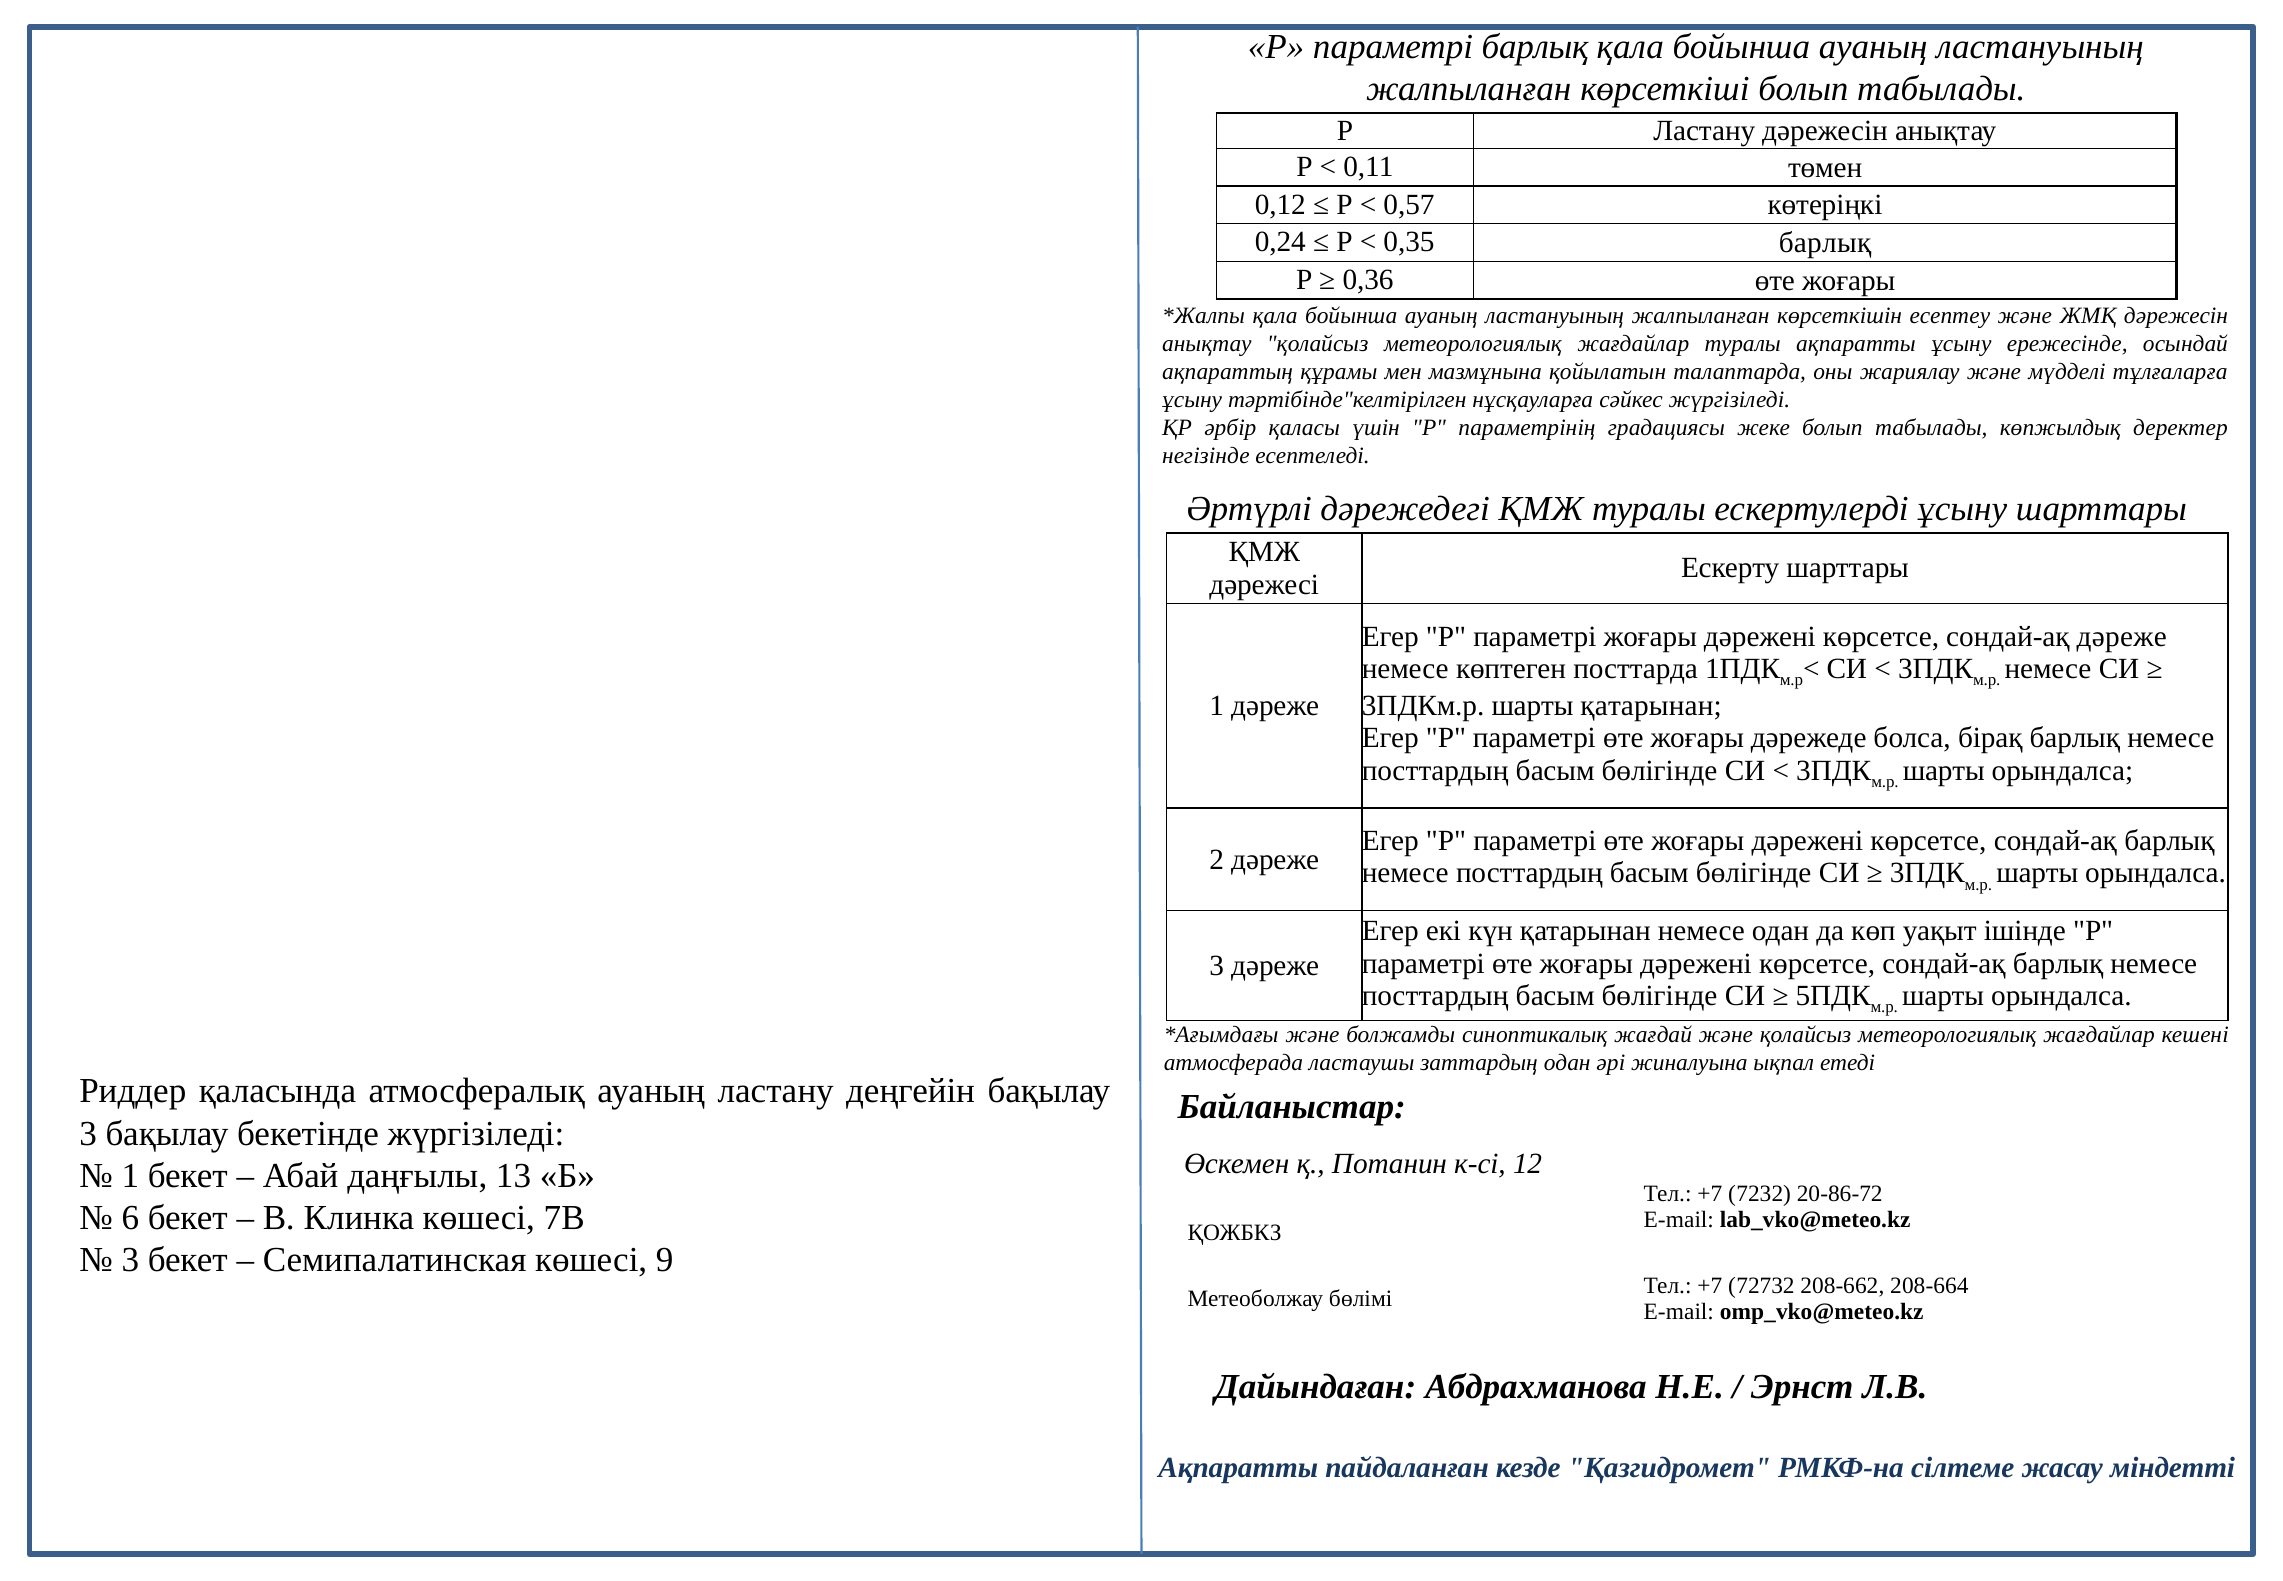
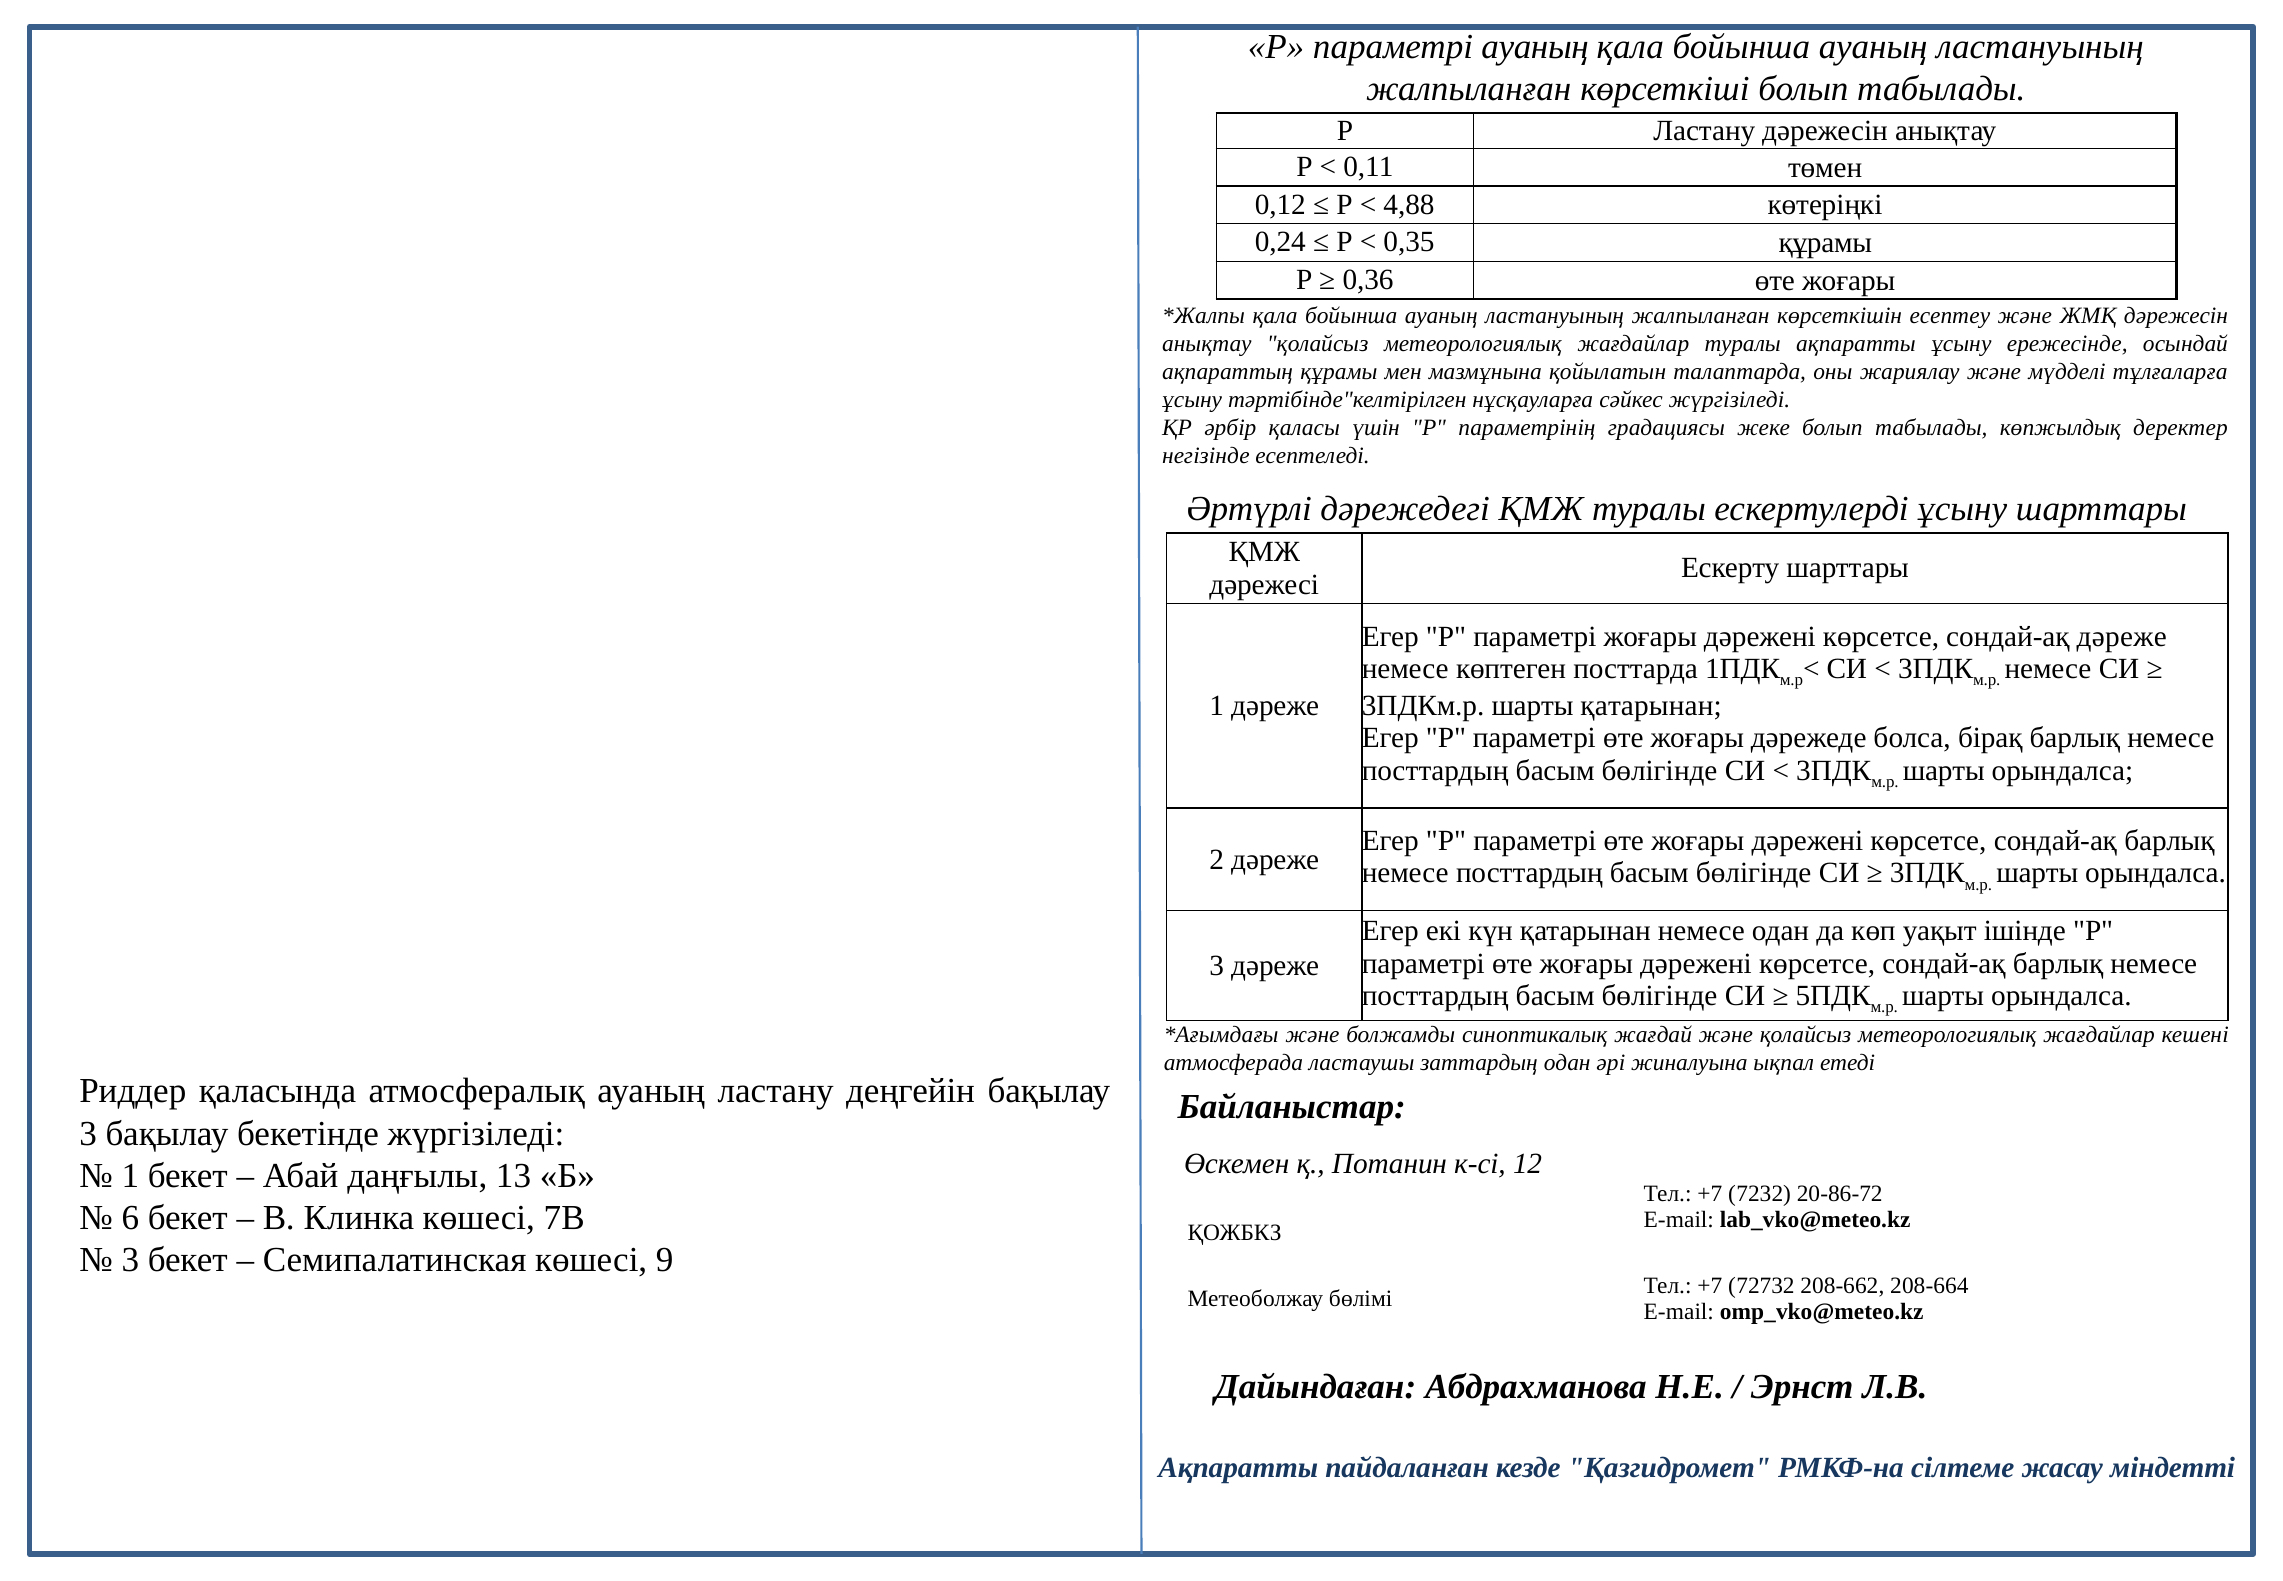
параметрі барлық: барлық -> ауаның
0,57: 0,57 -> 4,88
0,35 барлық: барлық -> құрамы
